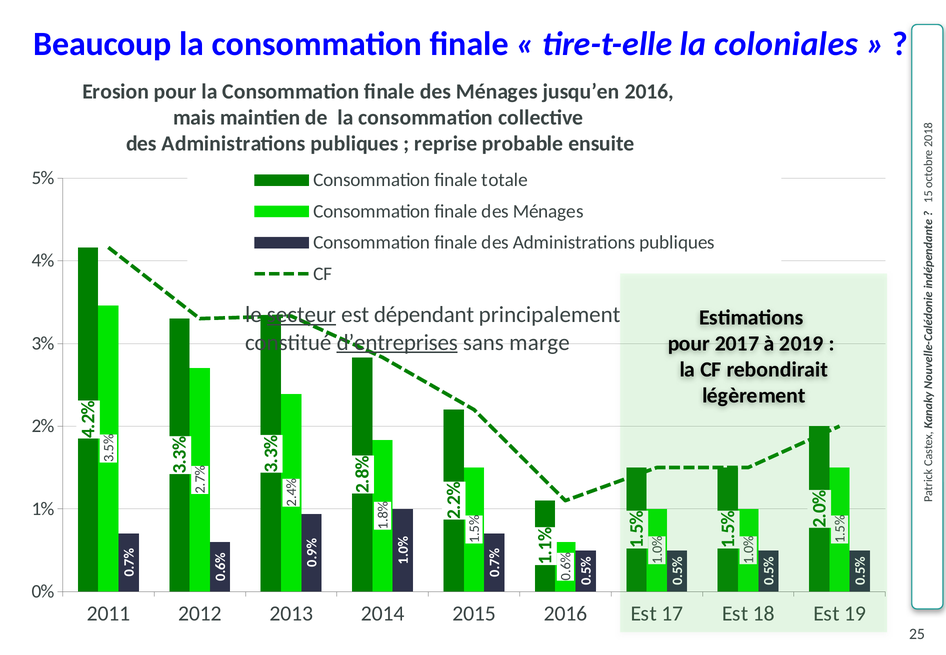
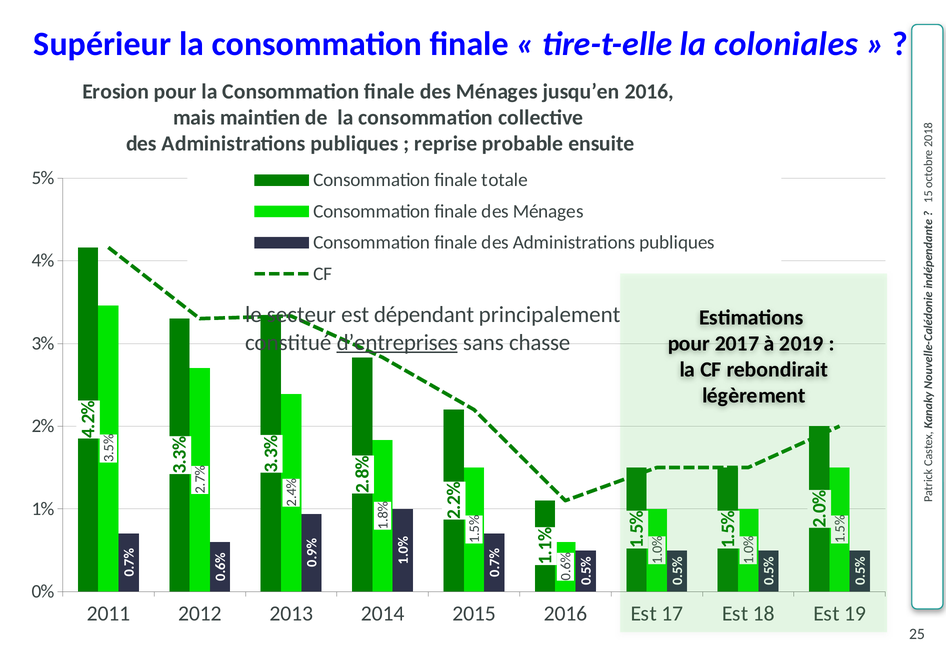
Beaucoup: Beaucoup -> Supérieur
secteur underline: present -> none
marge: marge -> chasse
